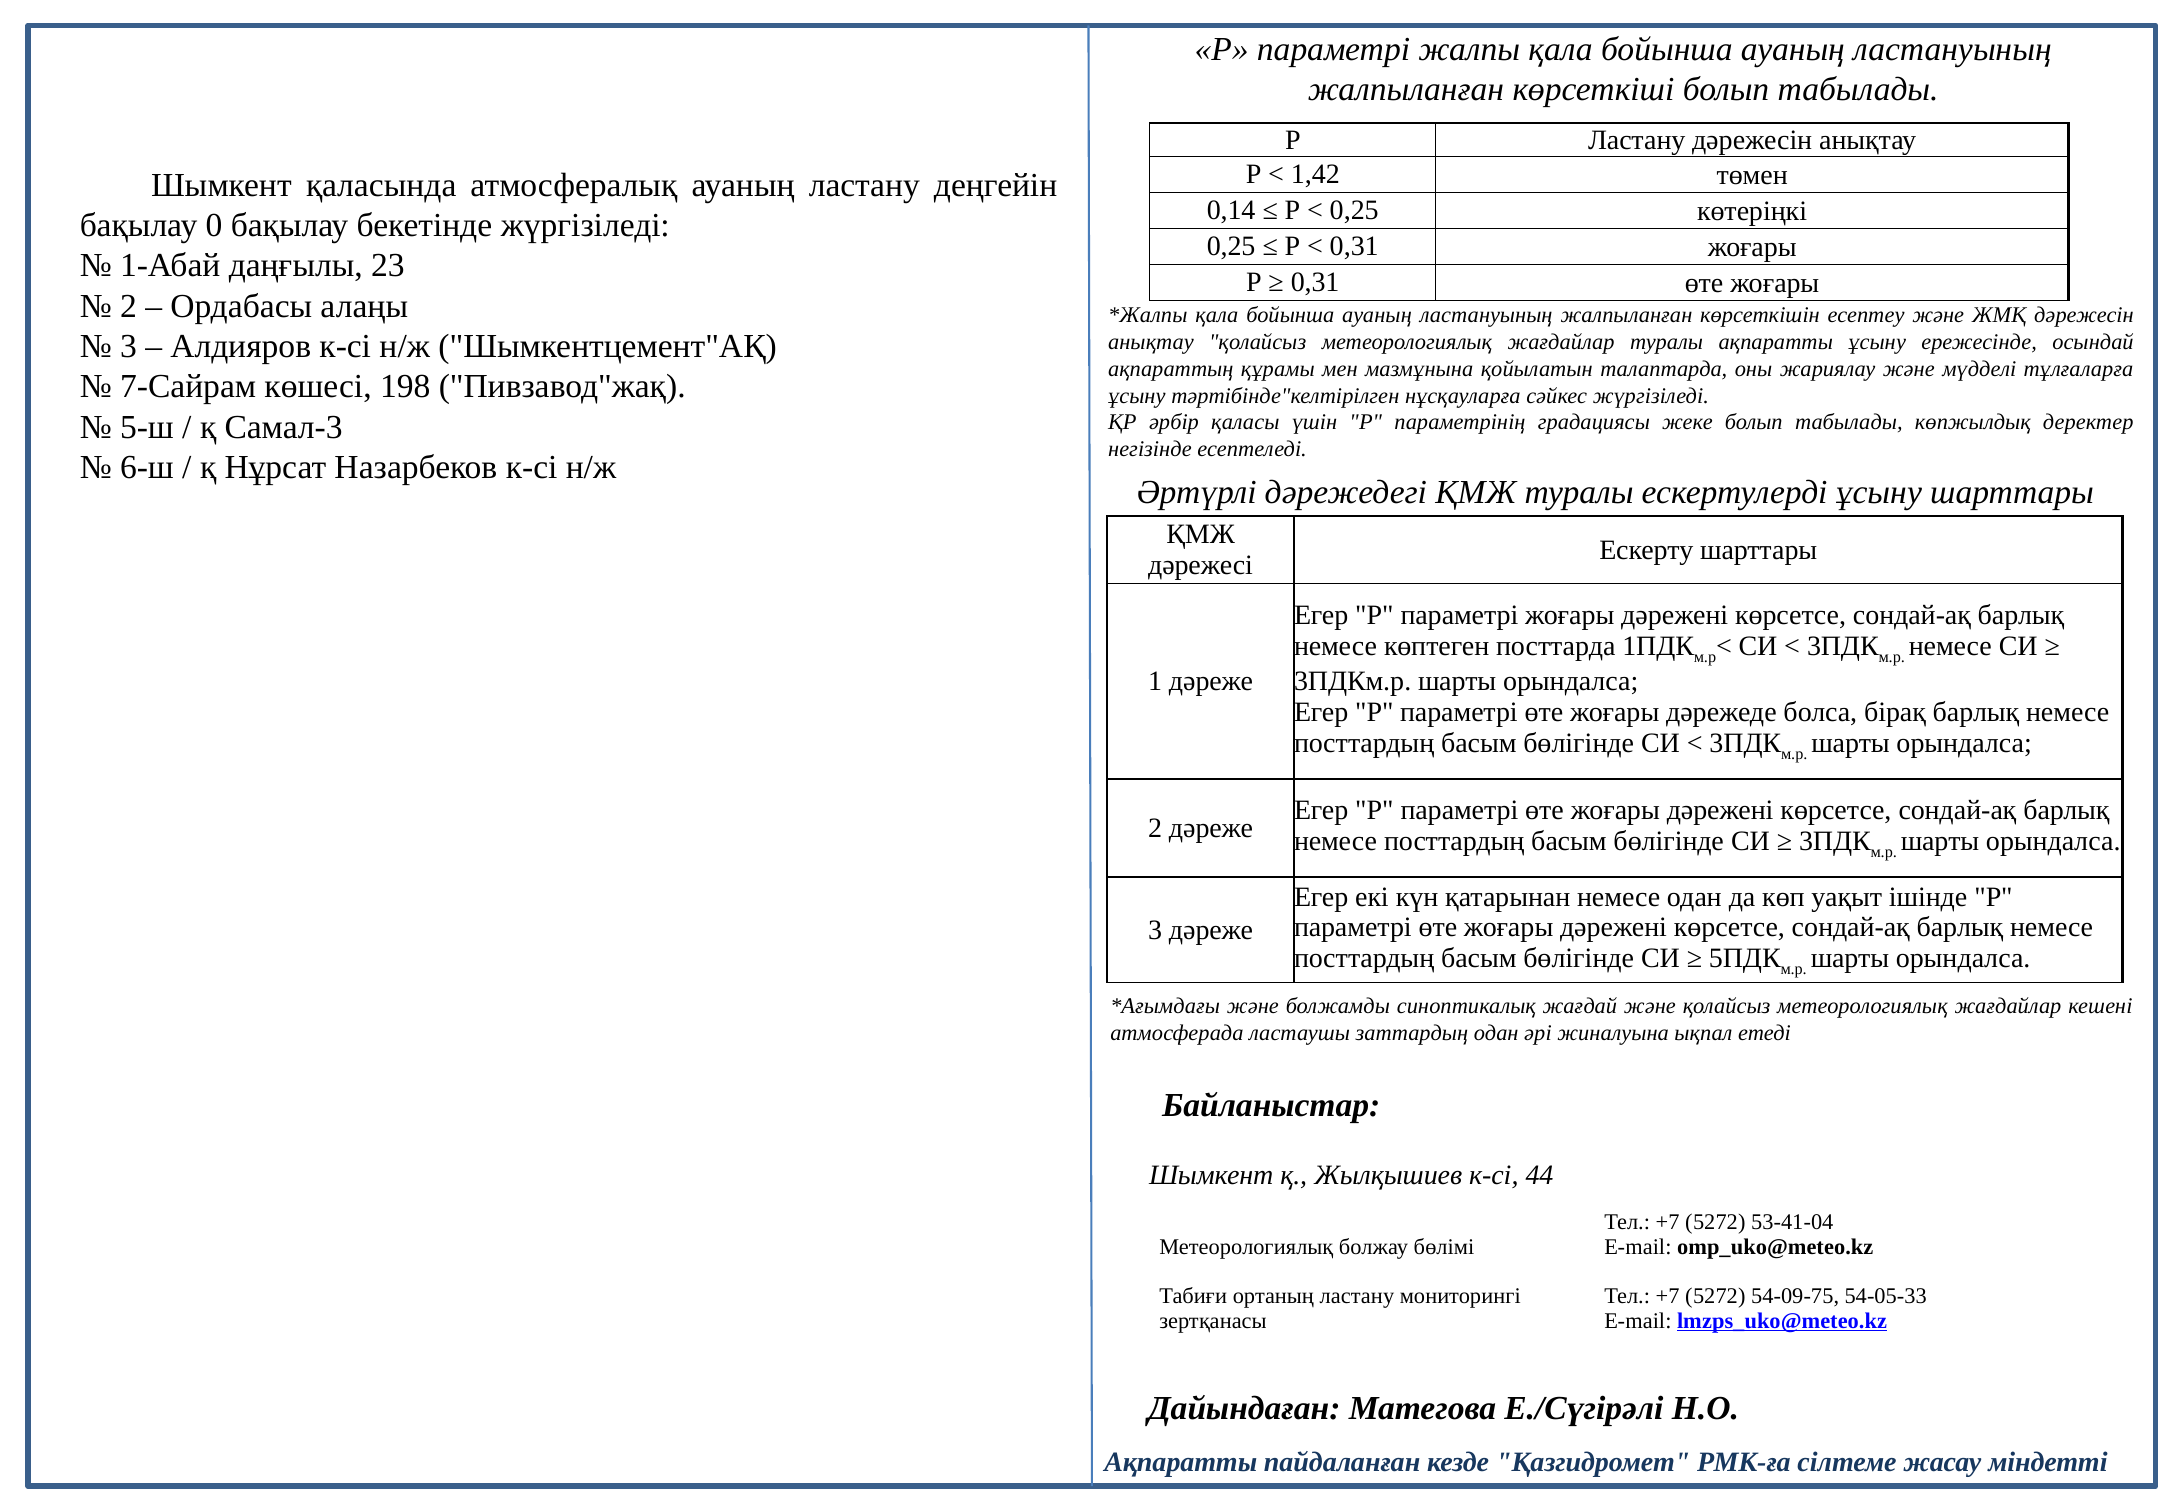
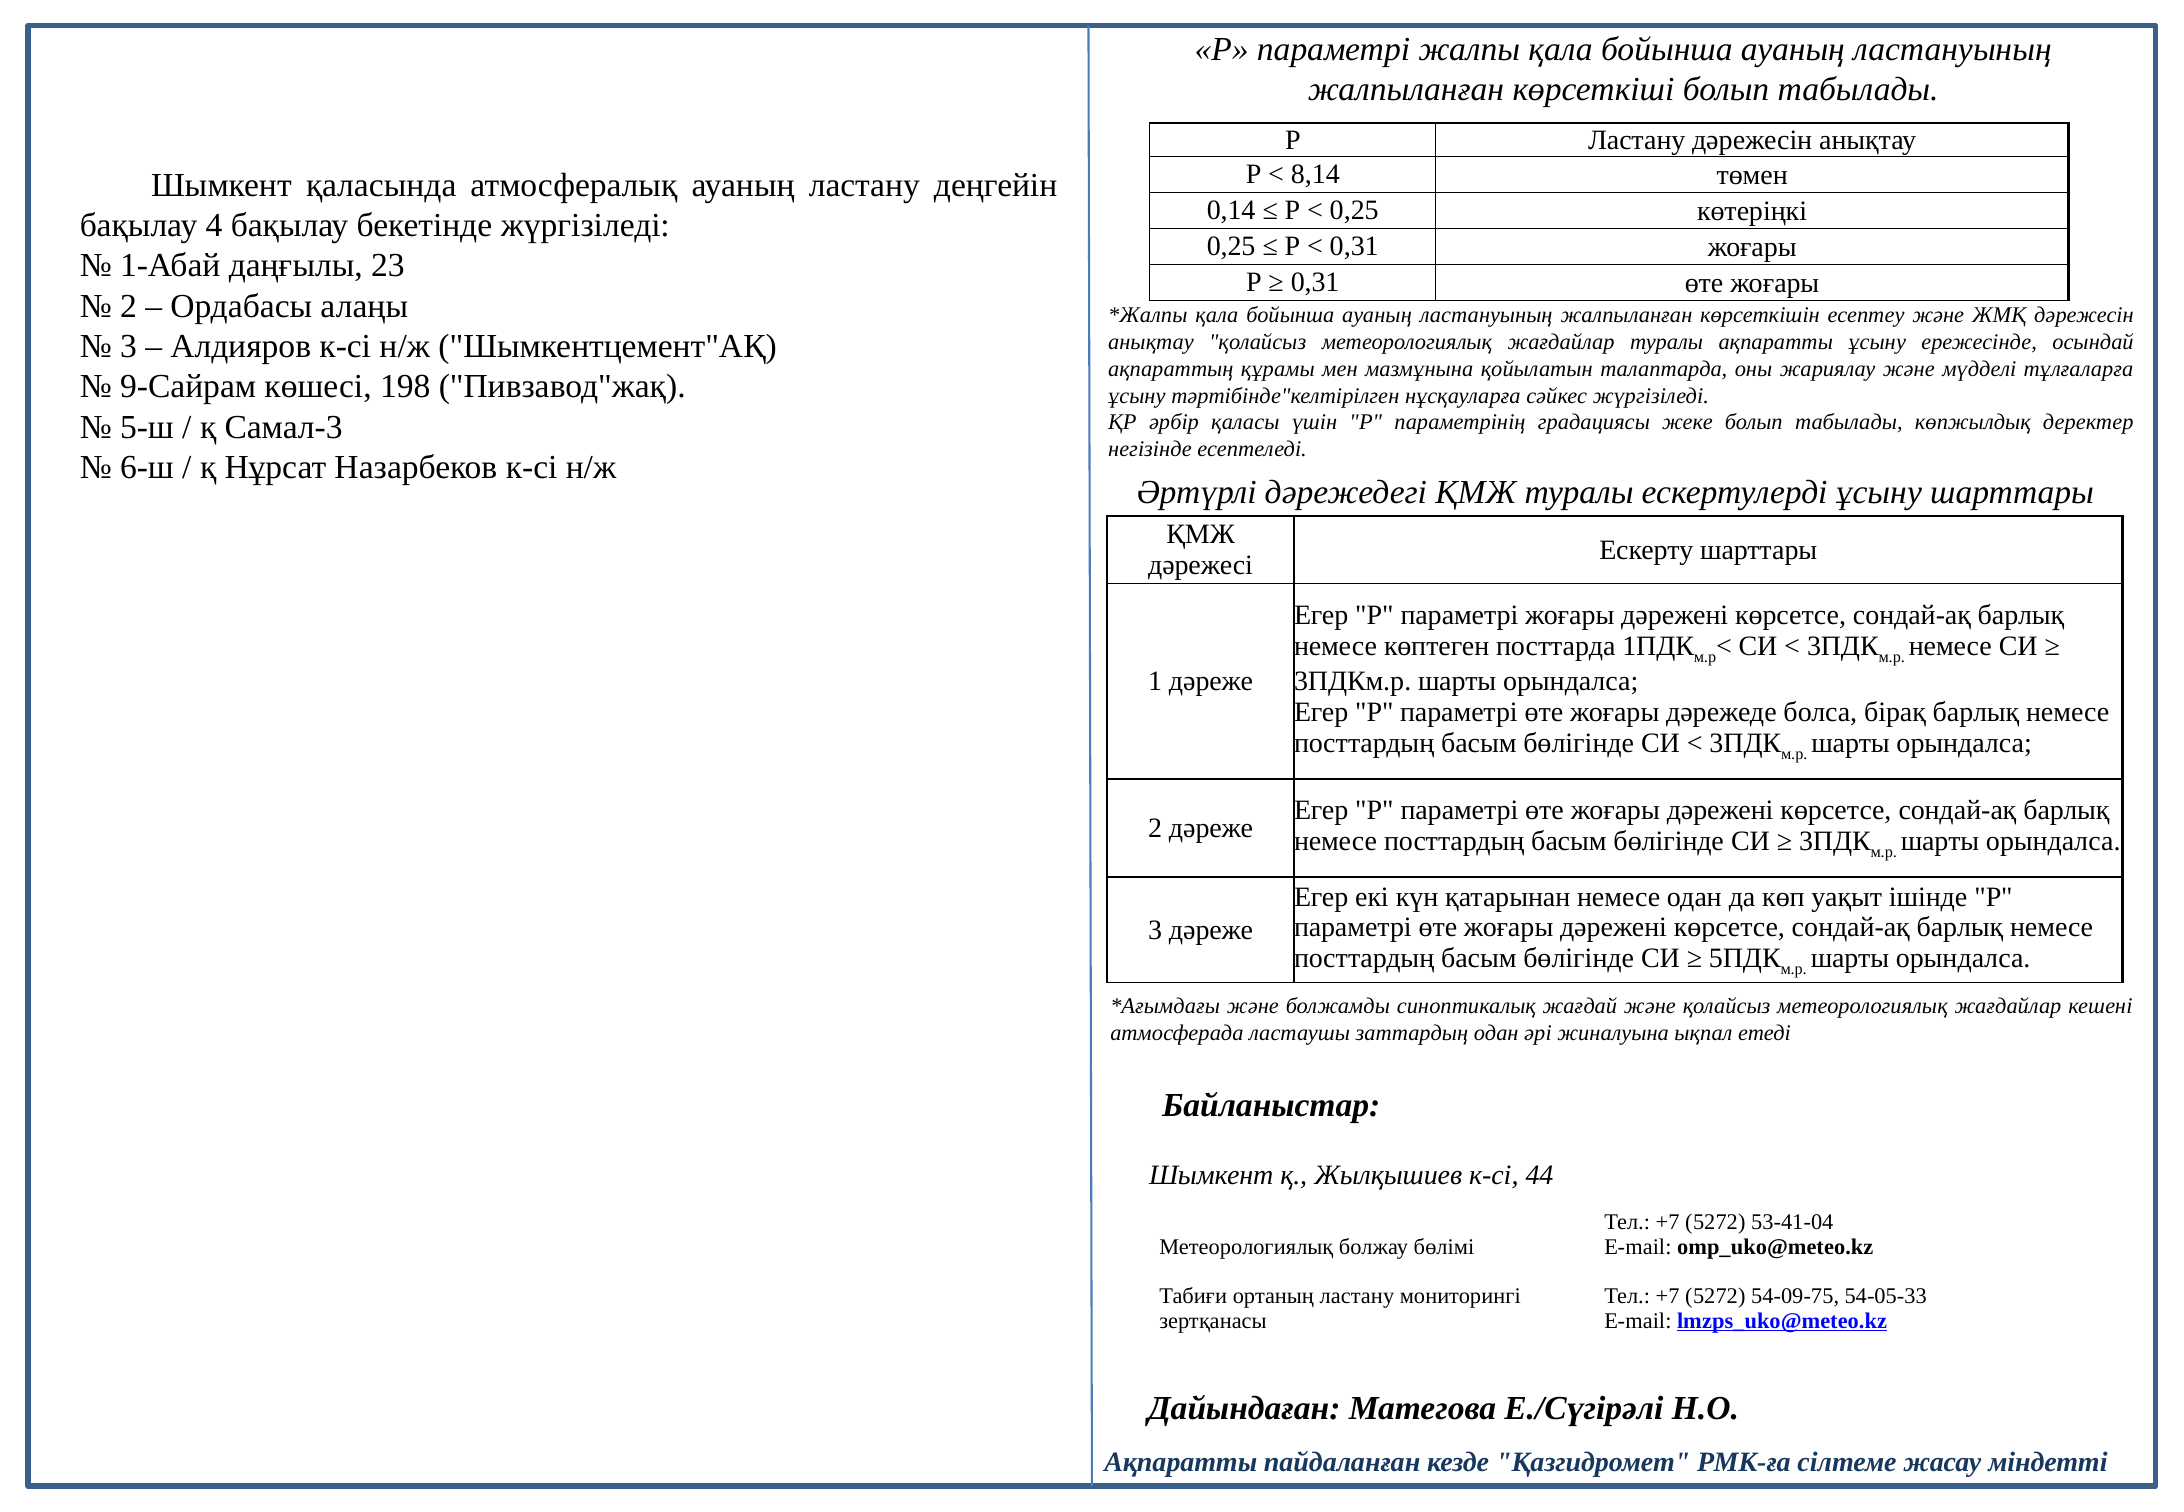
1,42: 1,42 -> 8,14
0: 0 -> 4
7-Сайрам: 7-Сайрам -> 9-Сайрам
